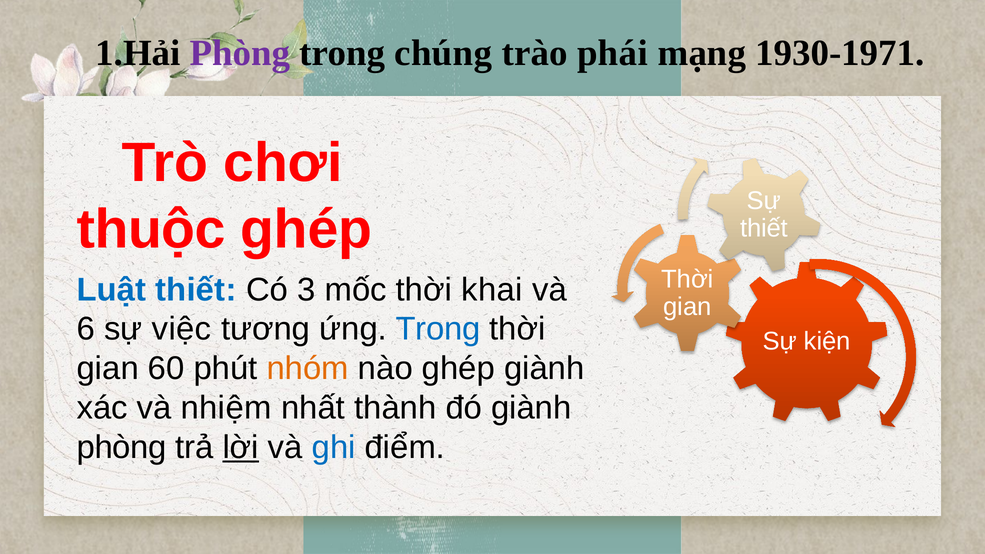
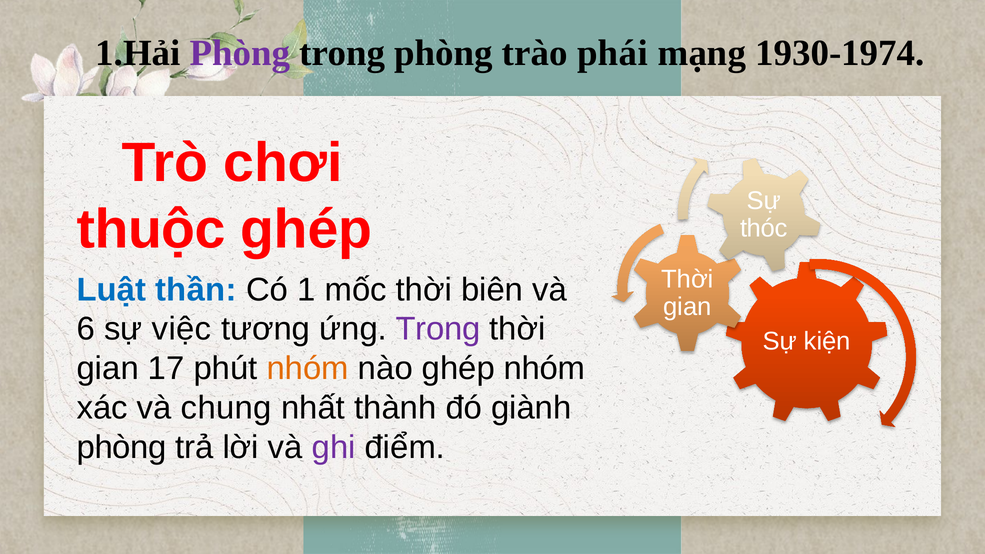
trong chúng: chúng -> phòng
1930-1971: 1930-1971 -> 1930-1974
thiết at (764, 228): thiết -> thóc
Luật thiết: thiết -> thần
3: 3 -> 1
khai: khai -> biên
Trong at (438, 329) colour: blue -> purple
60: 60 -> 17
ghép giành: giành -> nhóm
nhiệm: nhiệm -> chung
lời underline: present -> none
ghi colour: blue -> purple
